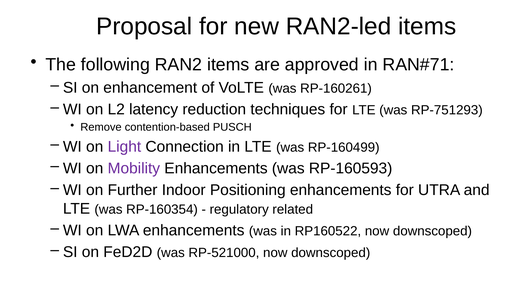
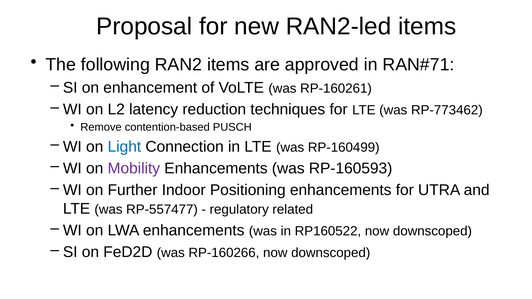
RP-751293: RP-751293 -> RP-773462
Light colour: purple -> blue
RP-160354: RP-160354 -> RP-557477
RP-521000: RP-521000 -> RP-160266
